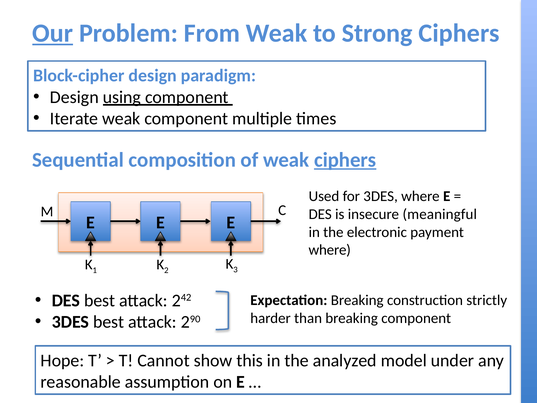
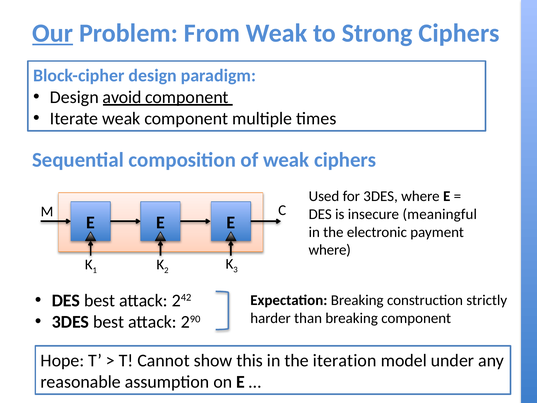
using: using -> avoid
ciphers at (345, 160) underline: present -> none
analyzed: analyzed -> iteration
